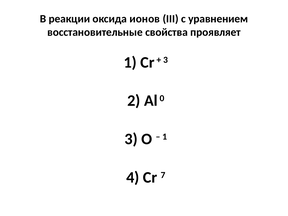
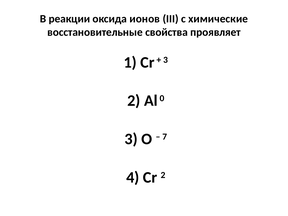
уравнением: уравнением -> химические
1 at (165, 137): 1 -> 7
Cr 7: 7 -> 2
